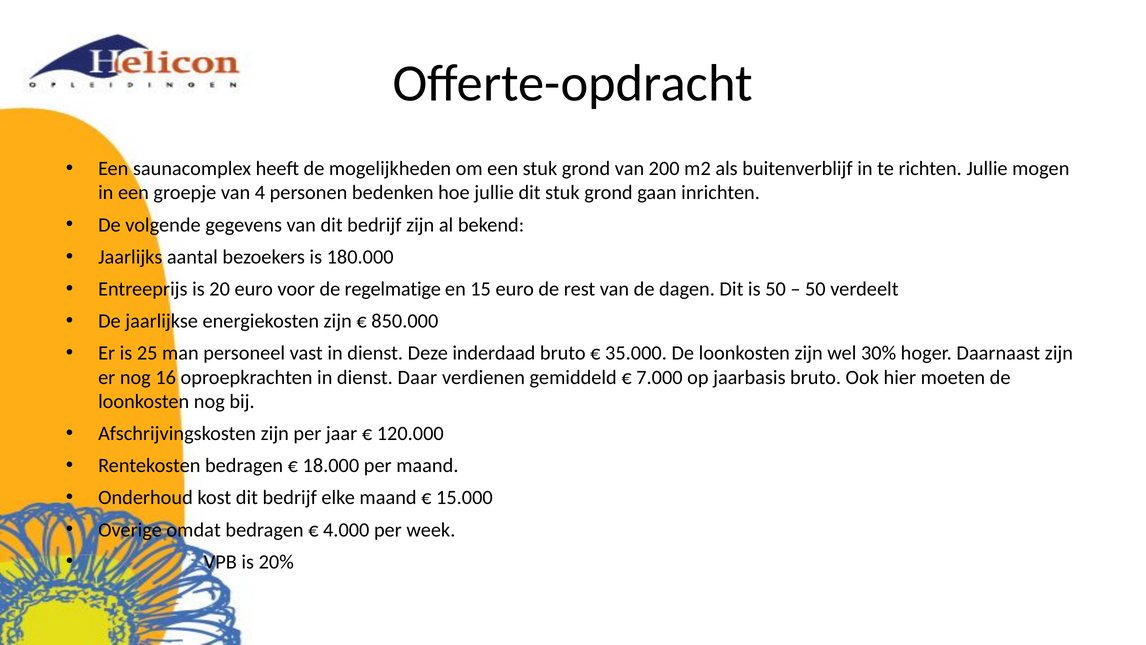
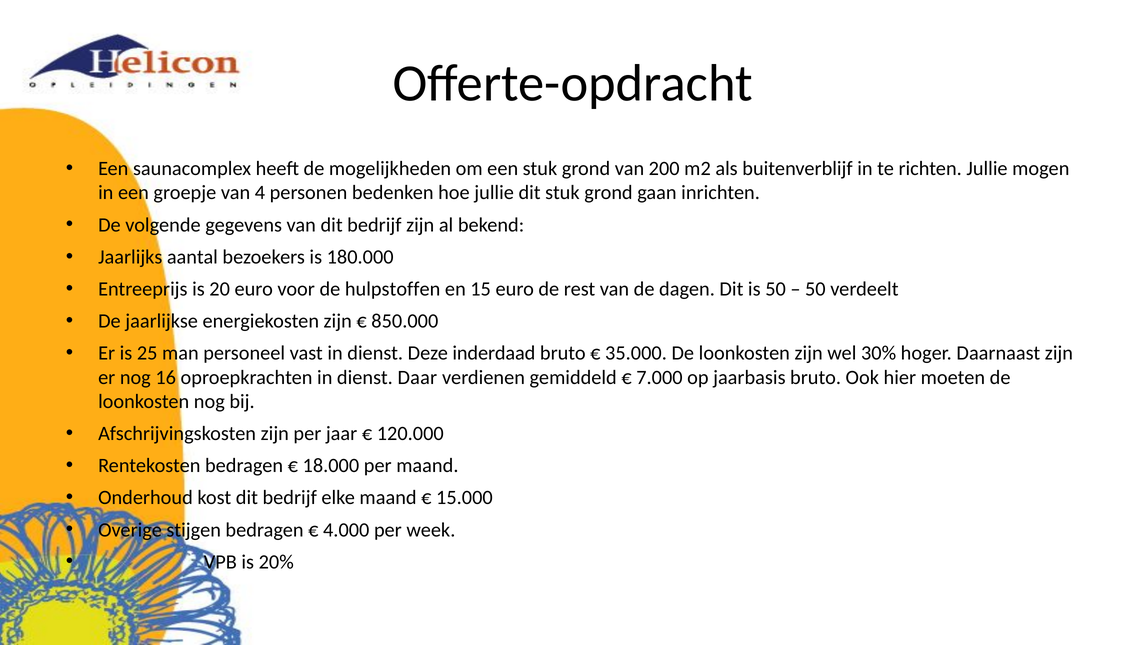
regelmatige: regelmatige -> hulpstoffen
omdat: omdat -> stijgen
